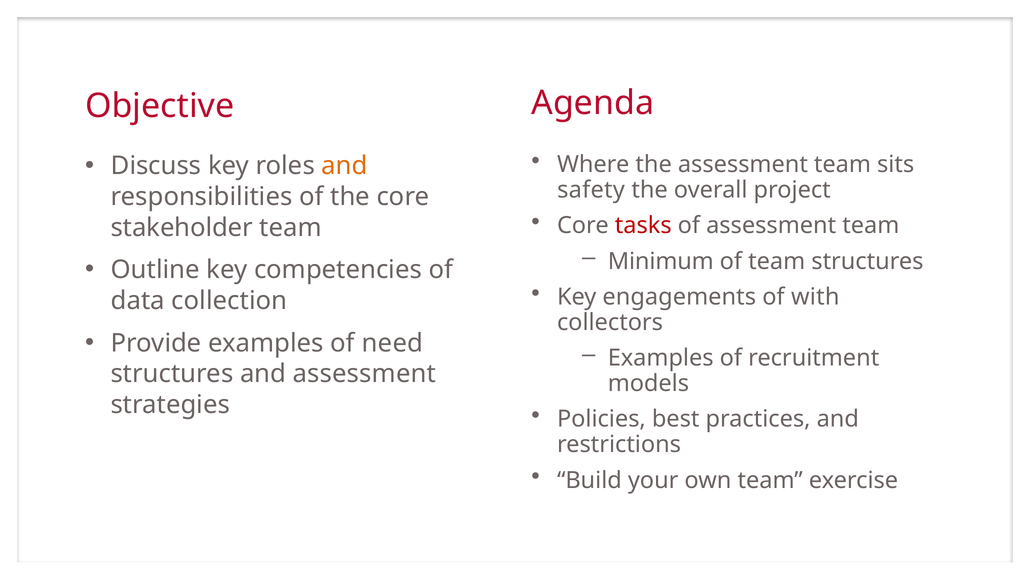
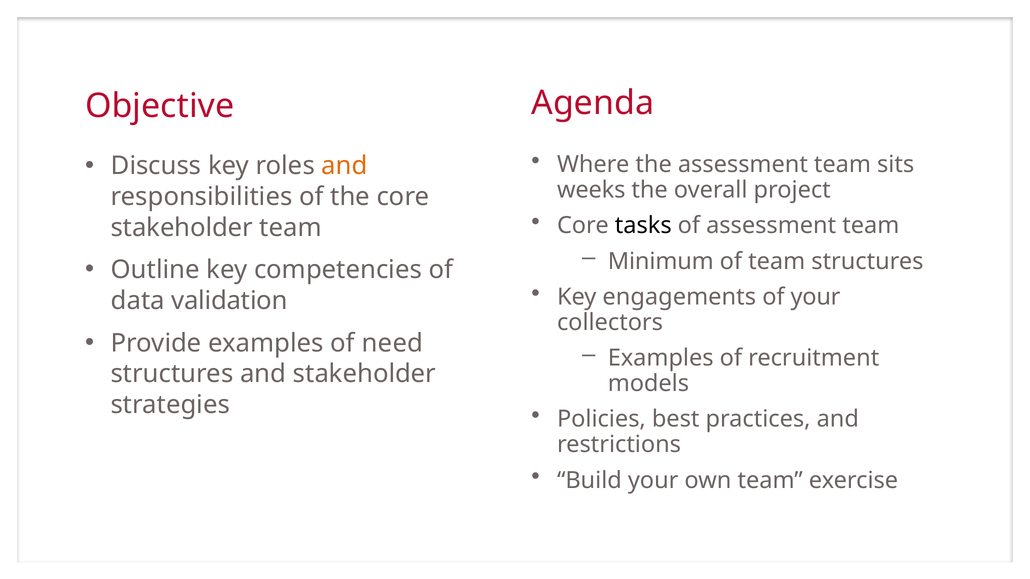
safety: safety -> weeks
tasks colour: red -> black
of with: with -> your
collection: collection -> validation
and assessment: assessment -> stakeholder
